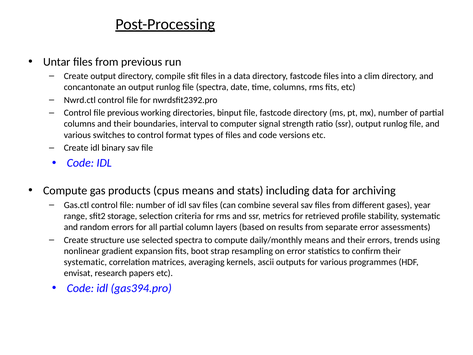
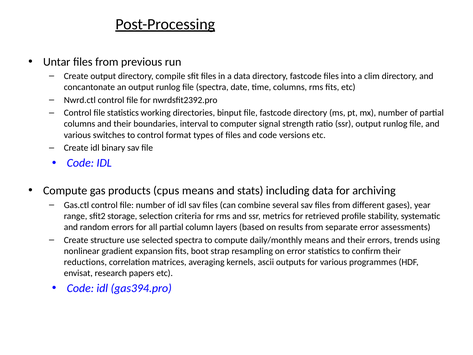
file previous: previous -> statistics
systematic at (85, 262): systematic -> reductions
